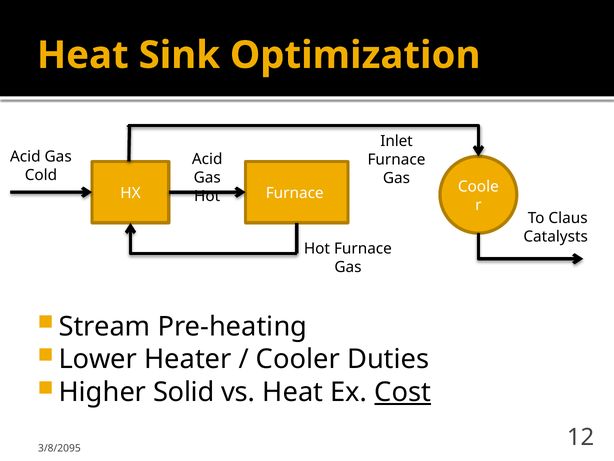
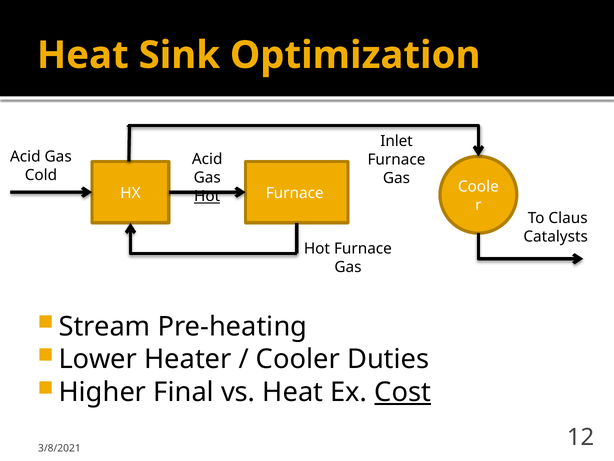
Hot at (207, 196) underline: none -> present
Solid: Solid -> Final
3/8/2095: 3/8/2095 -> 3/8/2021
